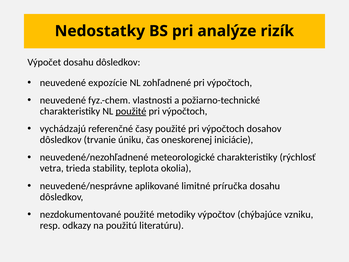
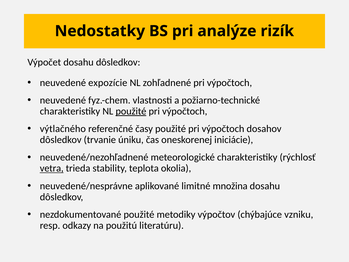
vychádzajú: vychádzajú -> výtlačného
vetra underline: none -> present
príručka: príručka -> množina
